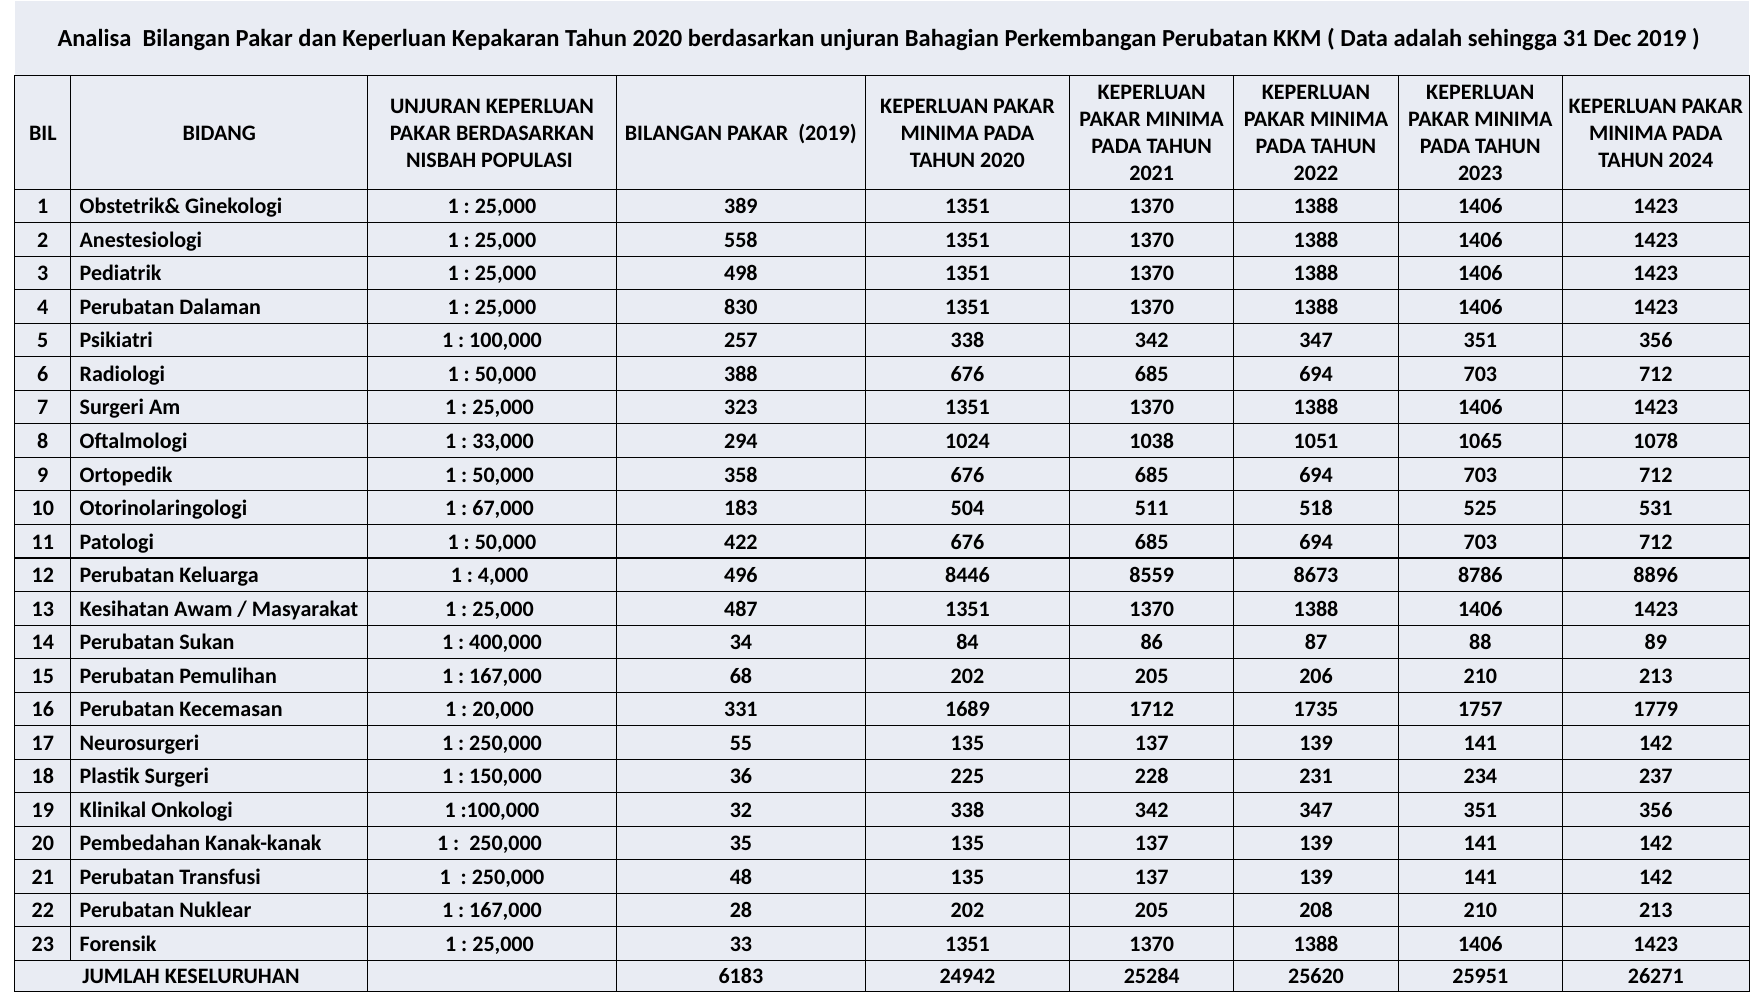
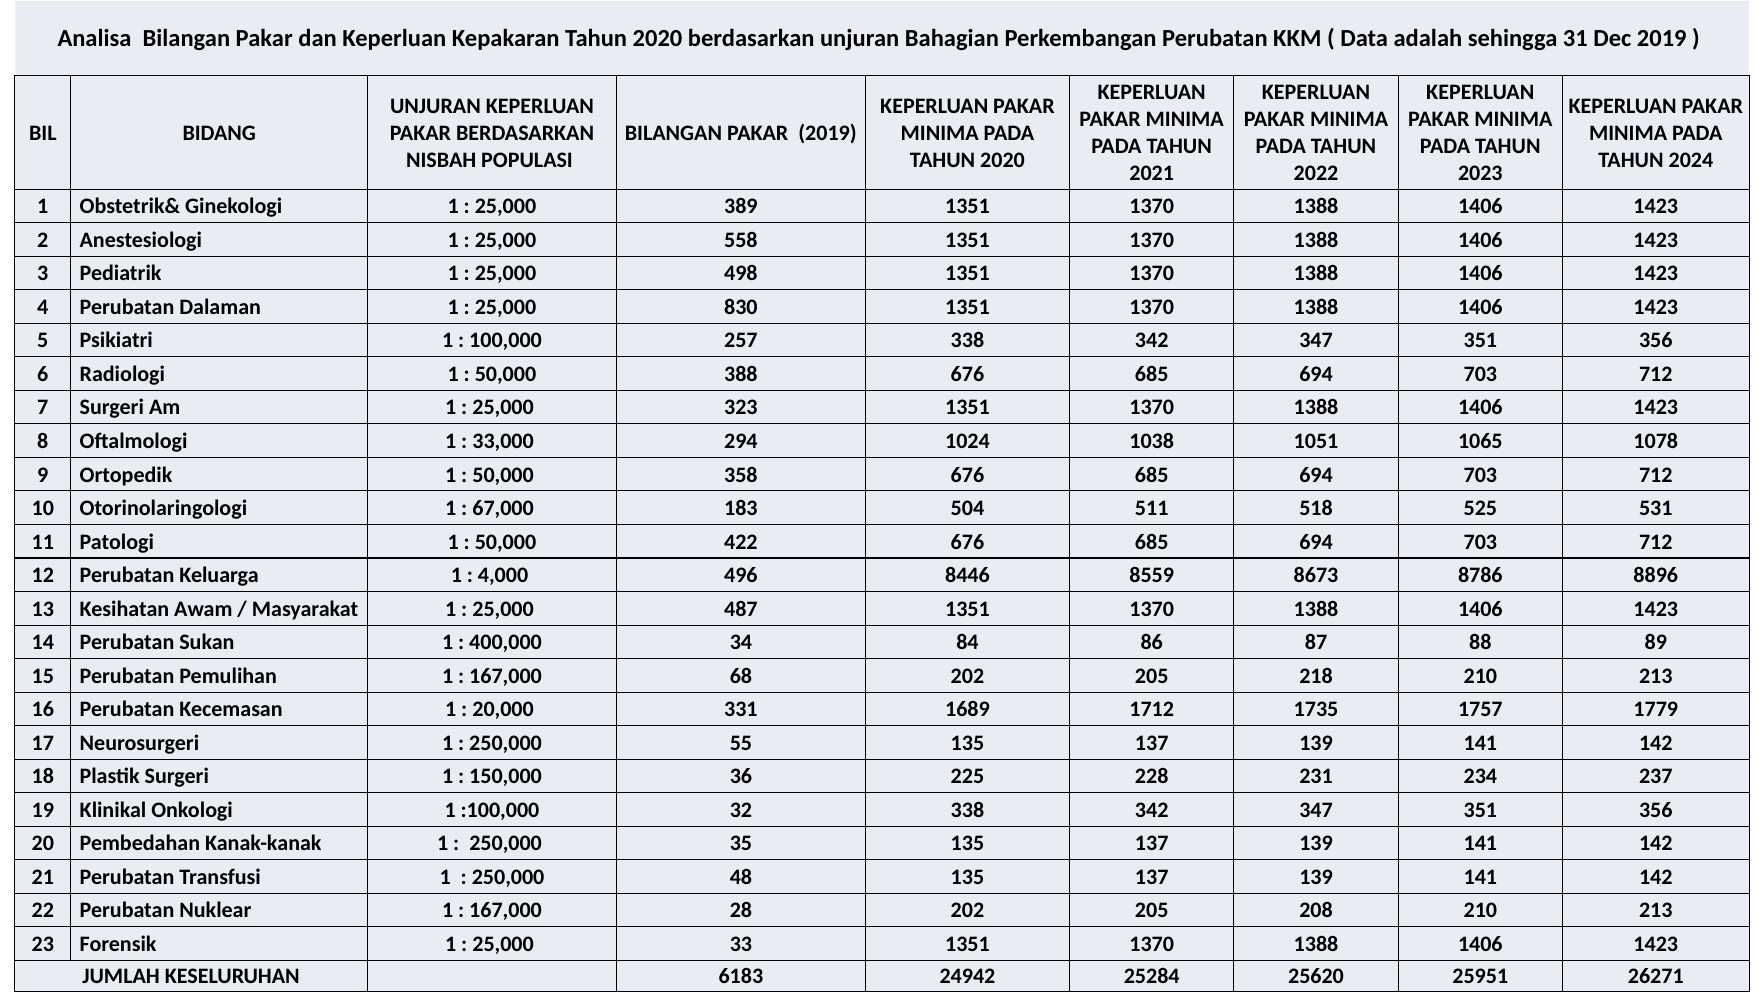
206: 206 -> 218
